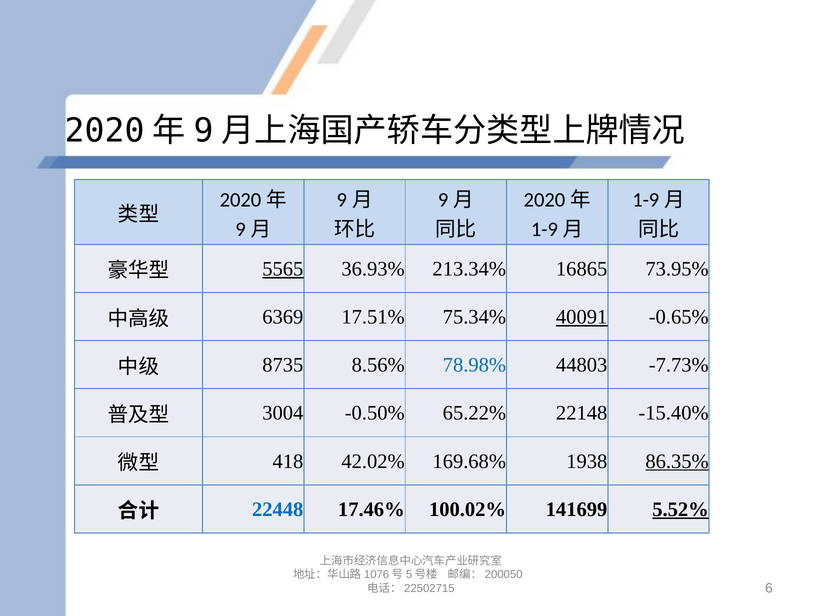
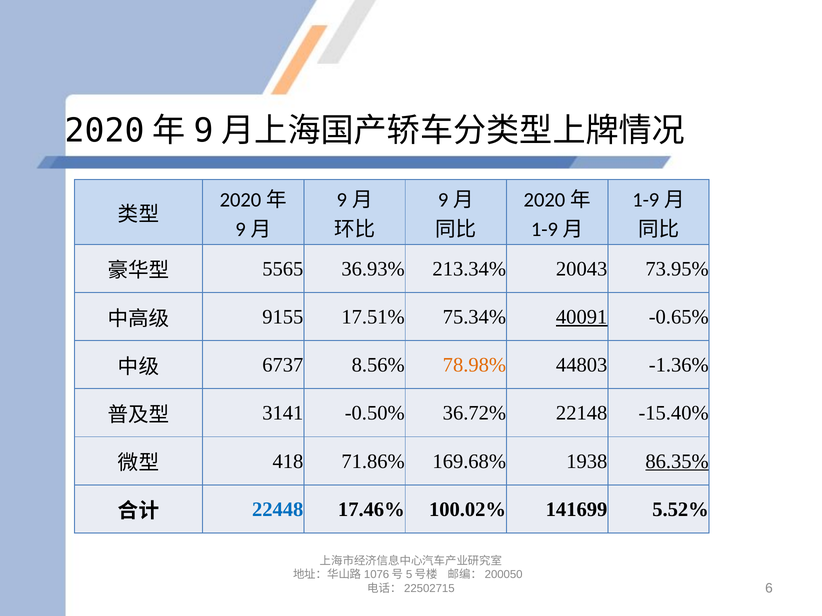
5565 underline: present -> none
16865: 16865 -> 20043
6369: 6369 -> 9155
8735: 8735 -> 6737
78.98% colour: blue -> orange
-7.73%: -7.73% -> -1.36%
3004: 3004 -> 3141
65.22%: 65.22% -> 36.72%
42.02%: 42.02% -> 71.86%
5.52% underline: present -> none
